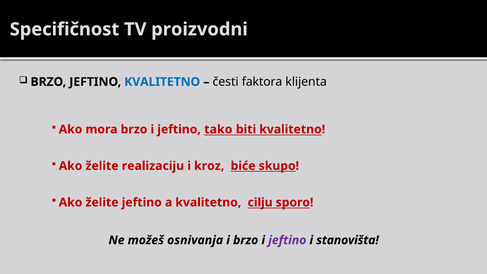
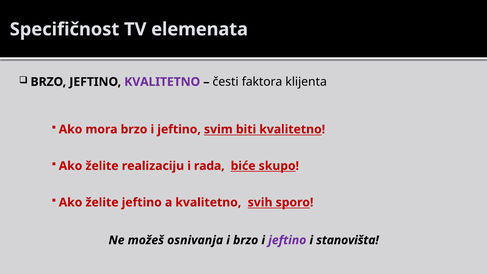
proizvodni: proizvodni -> elemenata
KVALITETNO at (162, 82) colour: blue -> purple
tako: tako -> svim
kroz: kroz -> rada
cilju: cilju -> svih
